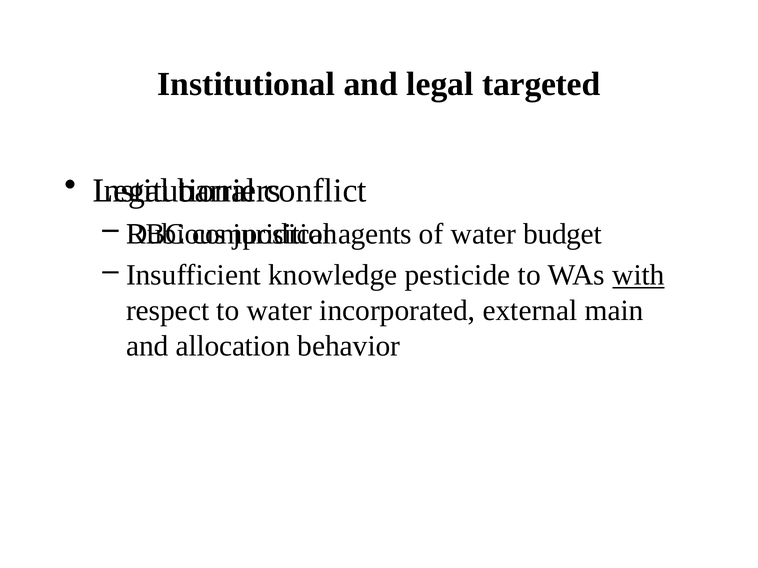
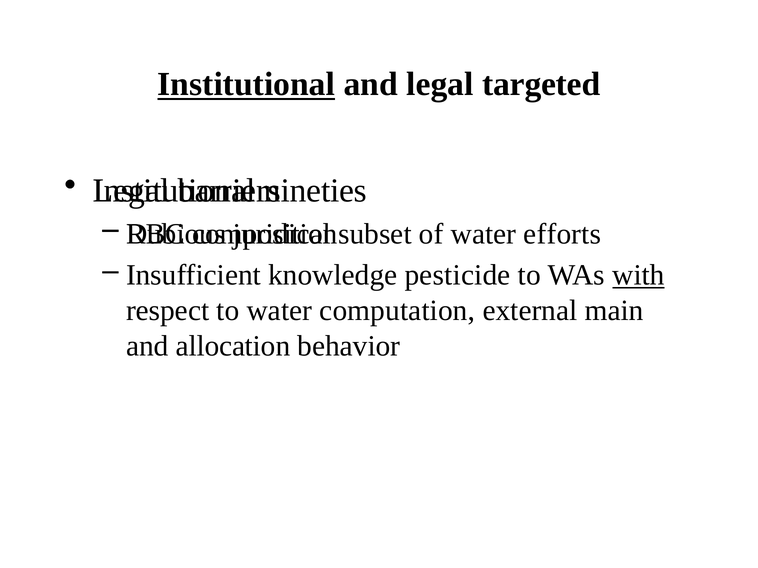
Institutional at (246, 84) underline: none -> present
conflict: conflict -> nineties
agents: agents -> subset
budget: budget -> efforts
incorporated: incorporated -> computation
